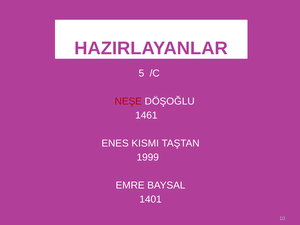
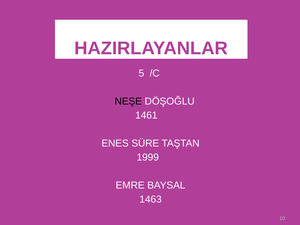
NEŞE colour: red -> black
KISMI: KISMI -> SÜRE
1401: 1401 -> 1463
